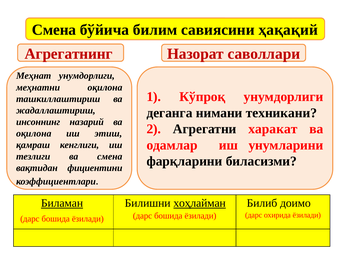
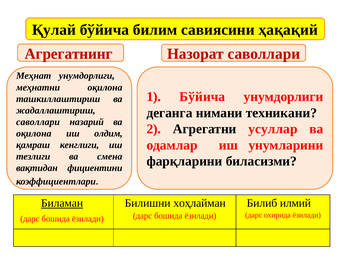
Смена at (54, 30): Смена -> Қулай
1 Кўпроқ: Кўпроқ -> Бўйича
инсоннинг at (38, 122): инсоннинг -> саволлари
харакат: харакат -> усуллар
этиш: этиш -> олдим
хоҳлайман underline: present -> none
доимо: доимо -> илмий
